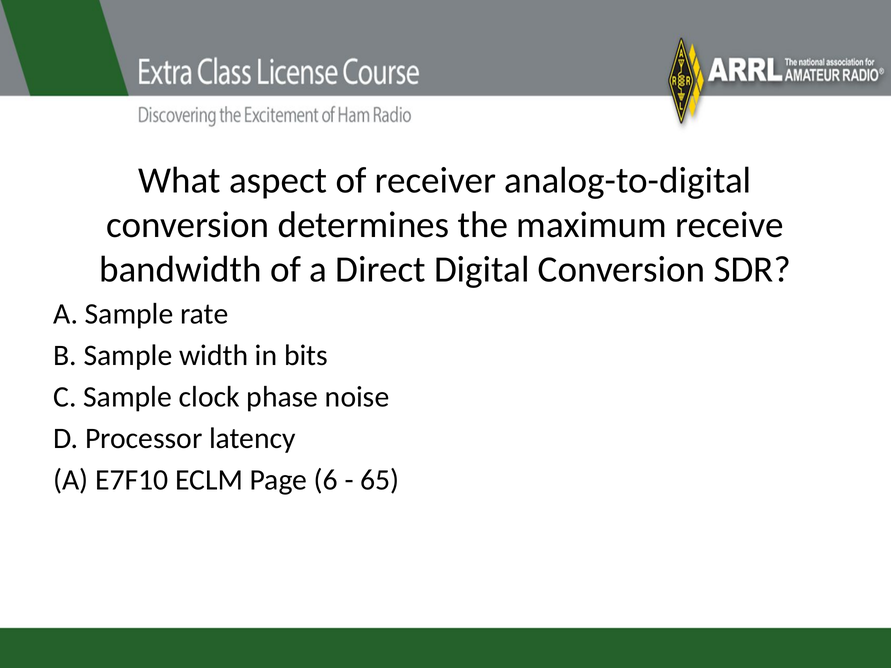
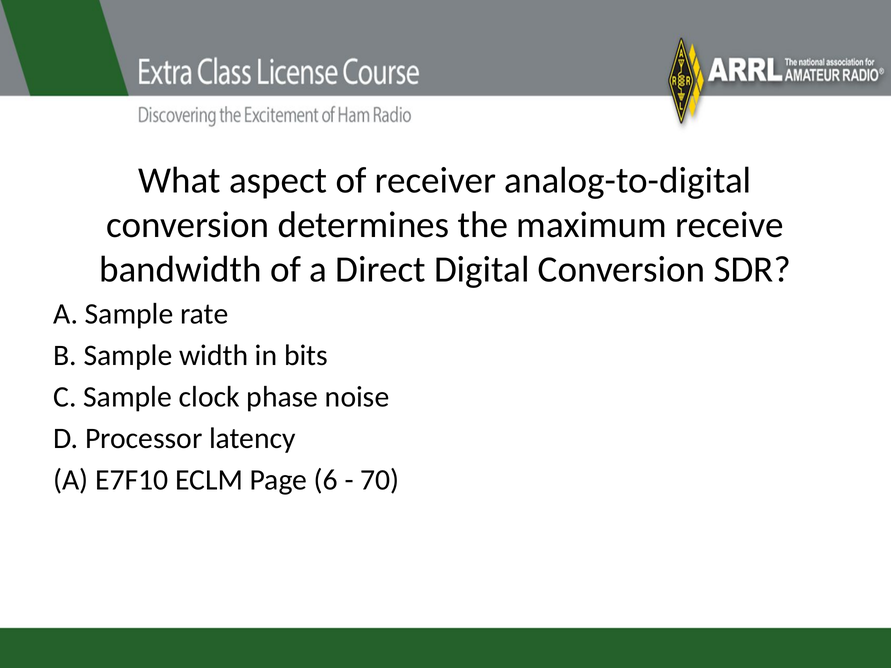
65: 65 -> 70
